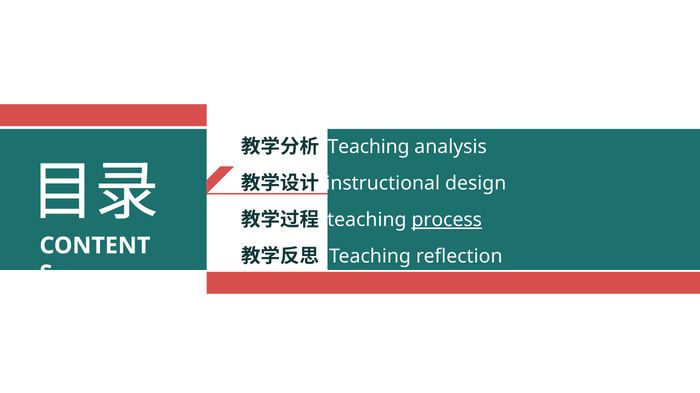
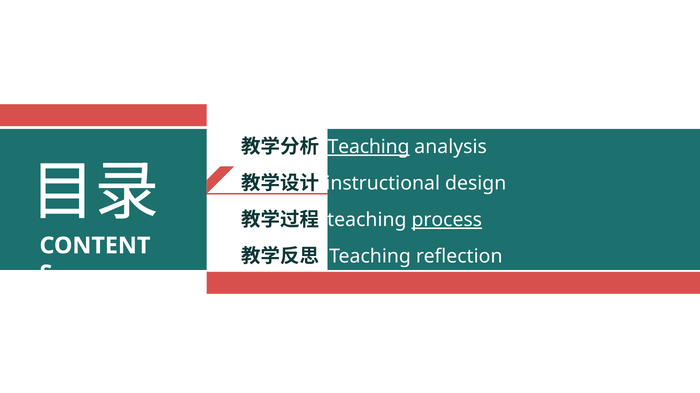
Teaching at (369, 147) underline: none -> present
